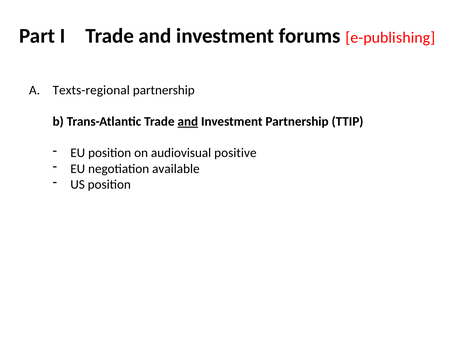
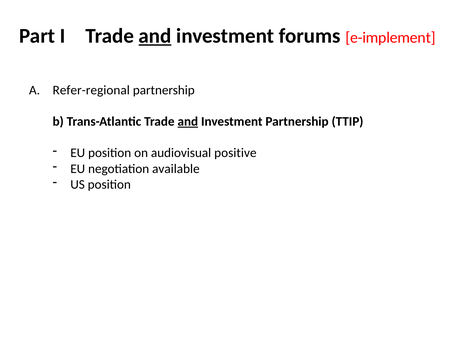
and at (155, 36) underline: none -> present
e-publishing: e-publishing -> e-implement
Texts-regional: Texts-regional -> Refer-regional
